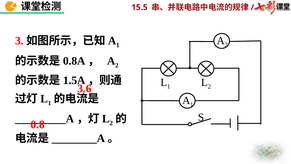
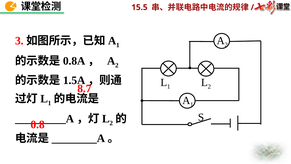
3.6: 3.6 -> 8.7
